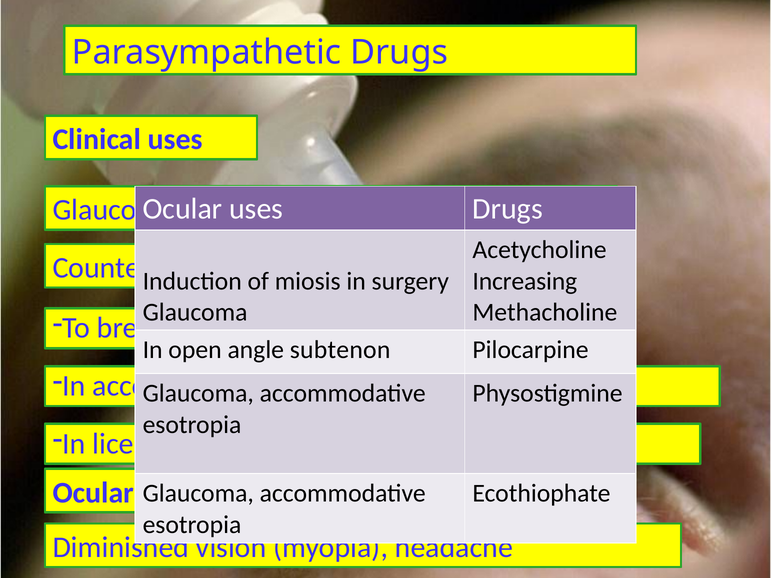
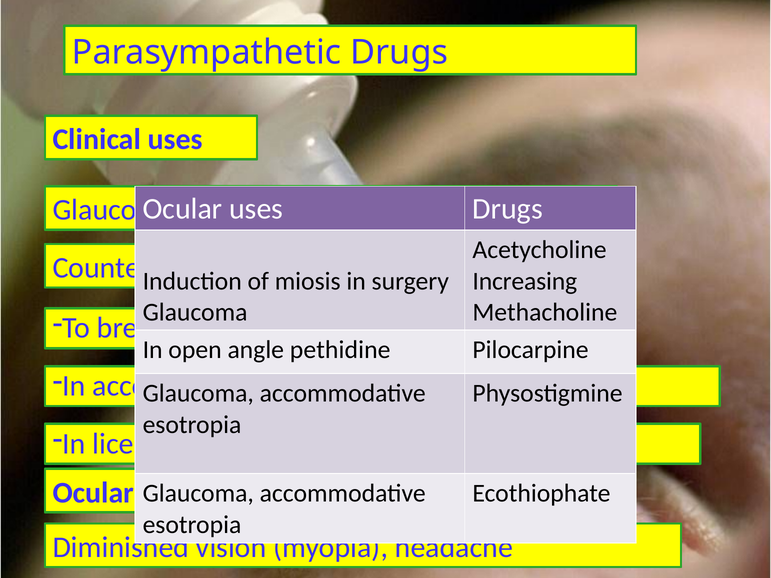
subtenon: subtenon -> pethidine
